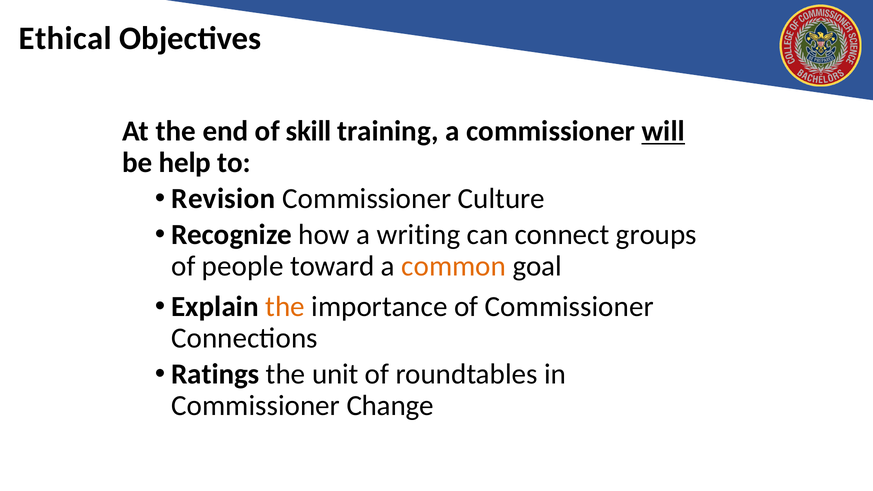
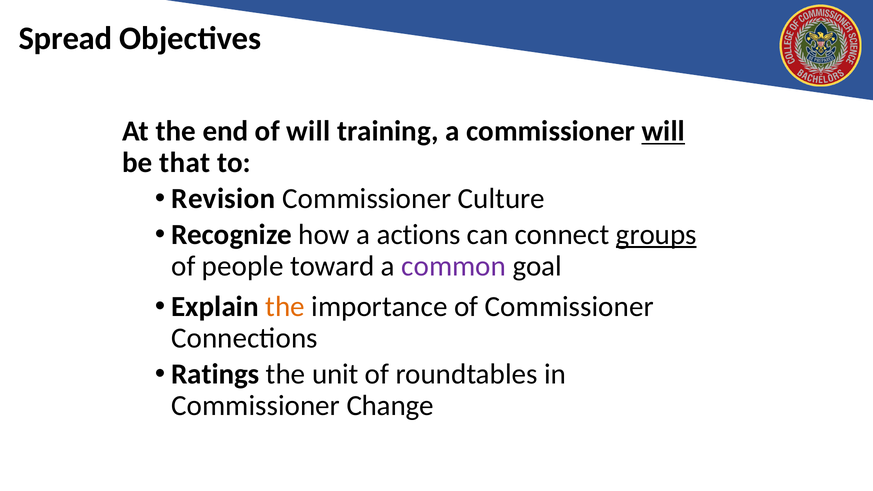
Ethical: Ethical -> Spread
of skill: skill -> will
help: help -> that
writing: writing -> actions
groups underline: none -> present
common colour: orange -> purple
